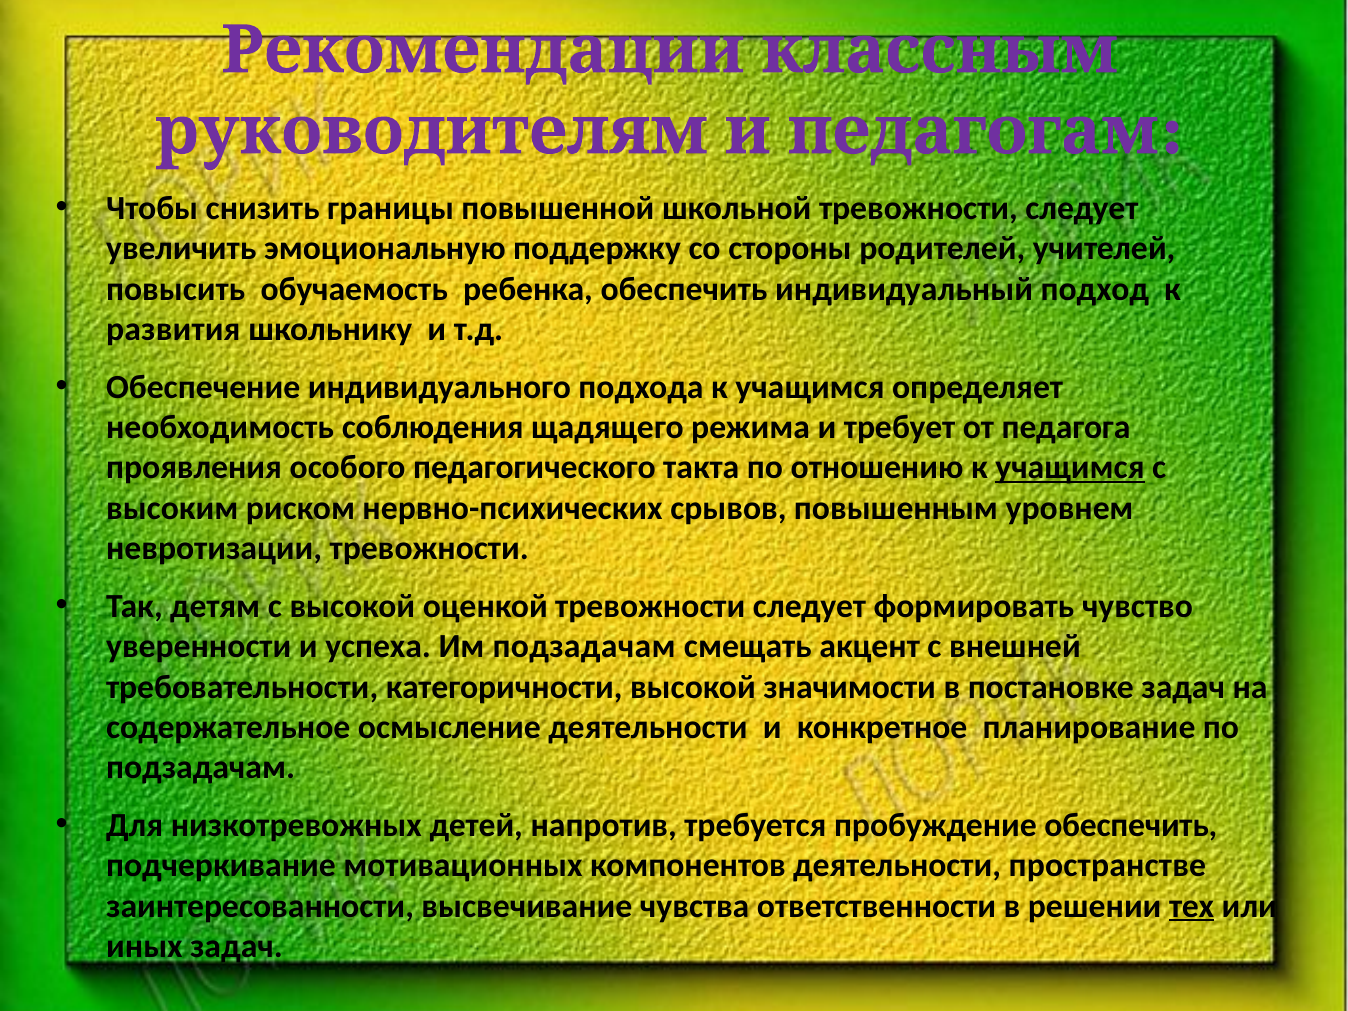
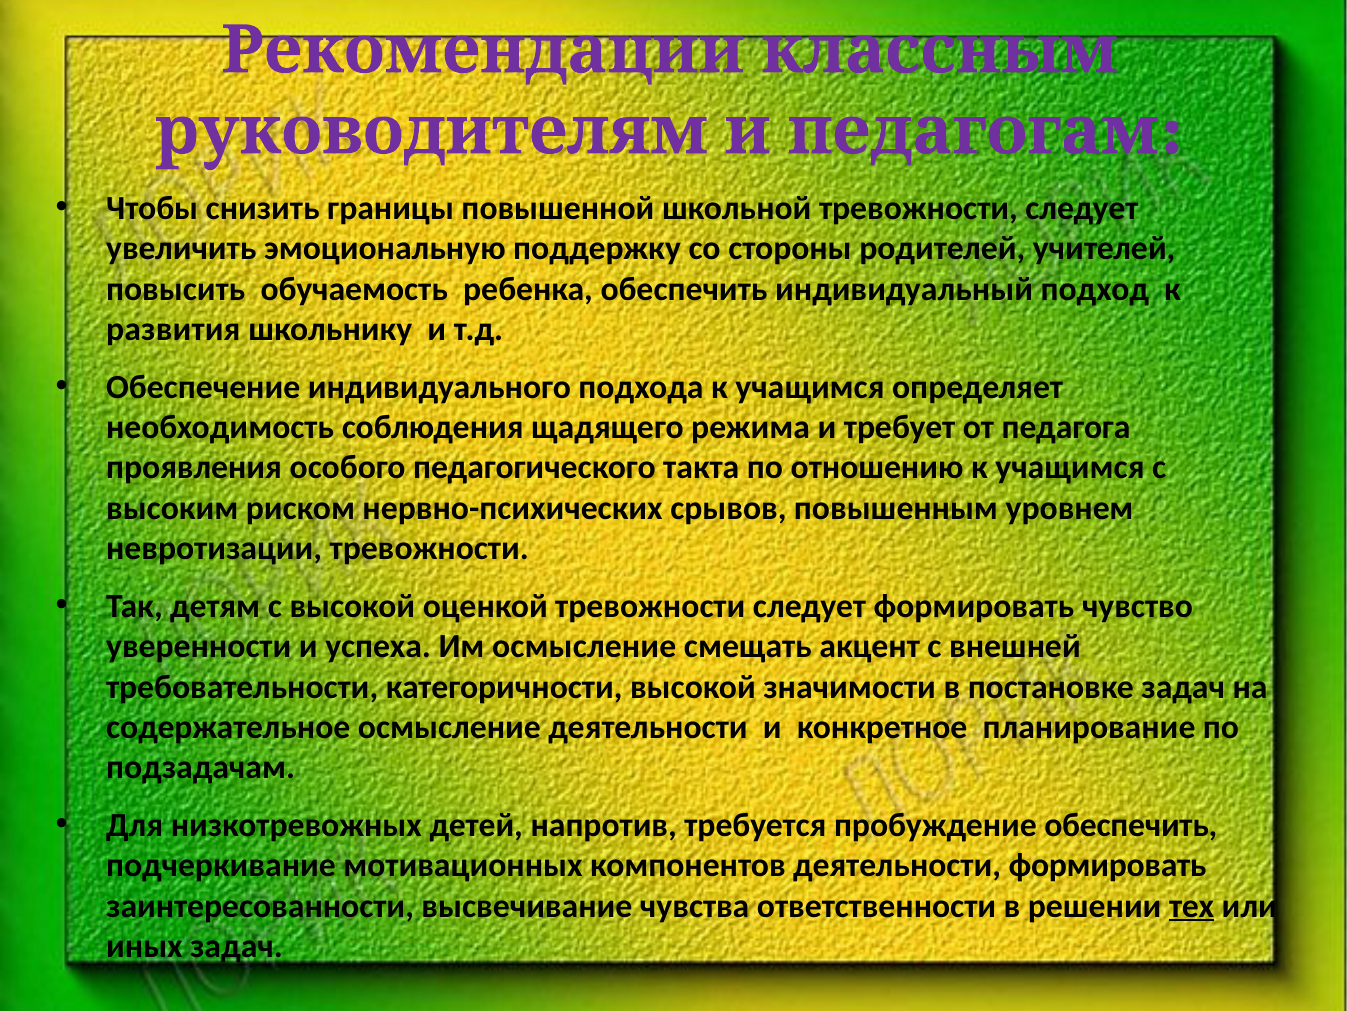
учащимся at (1070, 468) underline: present -> none
Им подзадачам: подзадачам -> осмысление
деятельности пространстве: пространстве -> формировать
